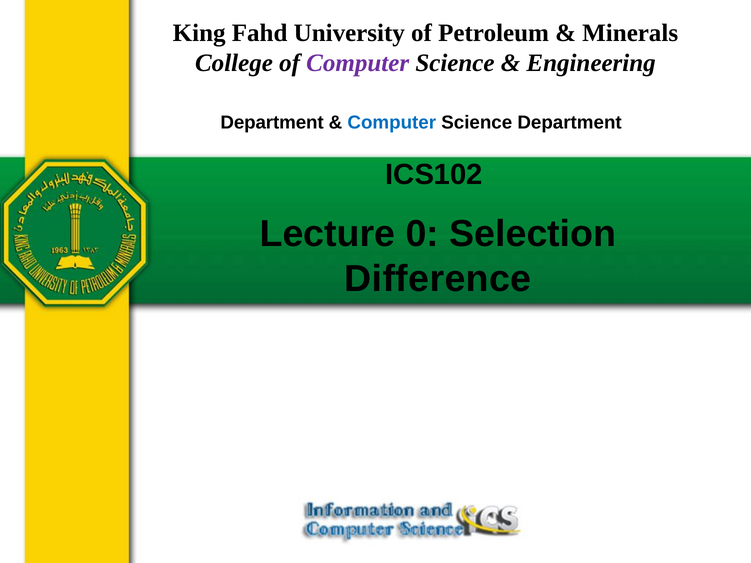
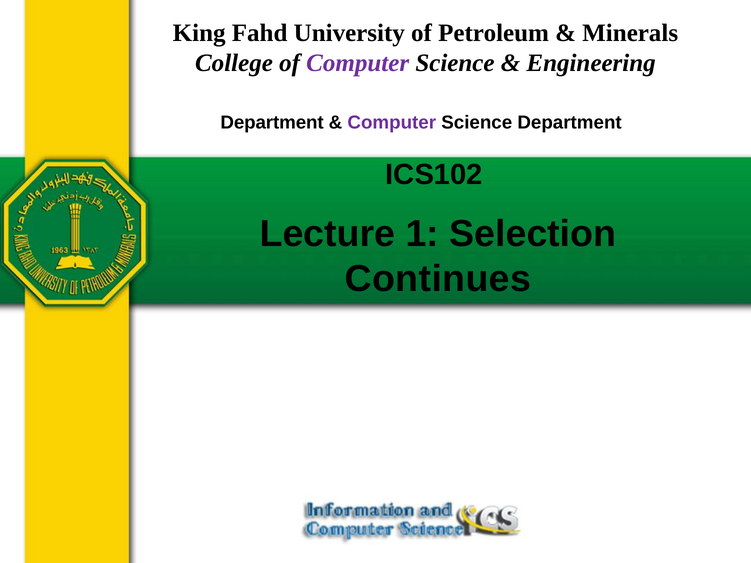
Computer at (392, 123) colour: blue -> purple
0: 0 -> 1
Difference: Difference -> Continues
